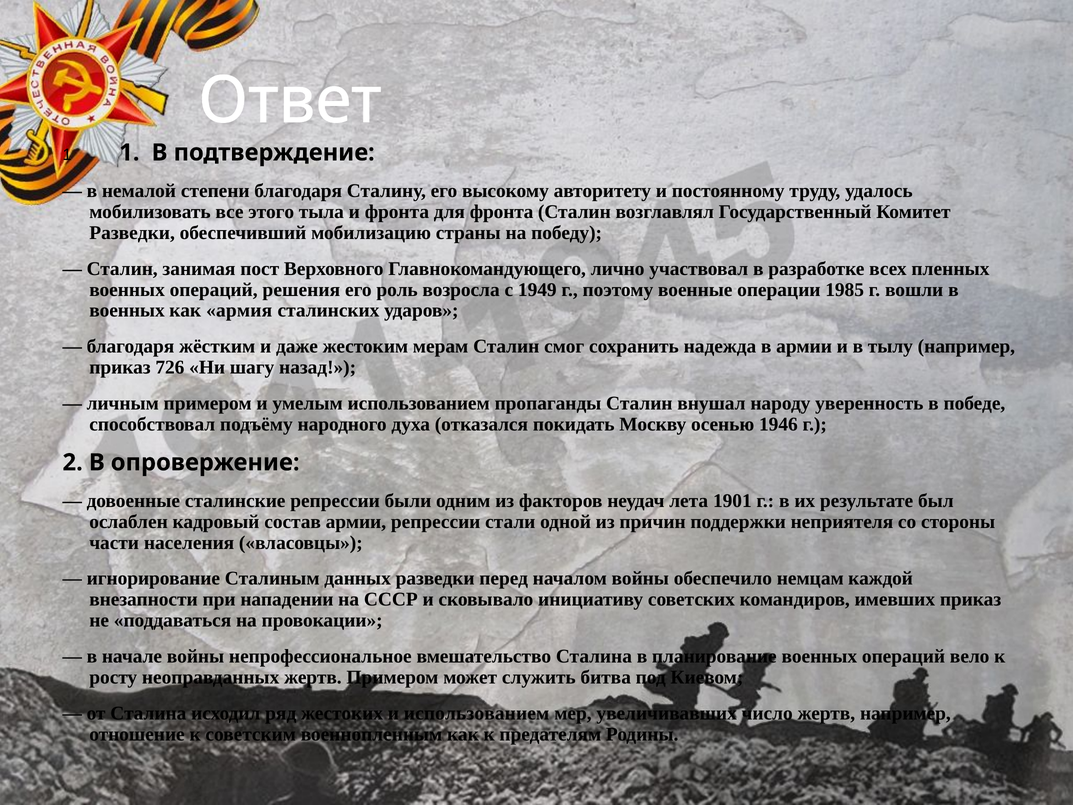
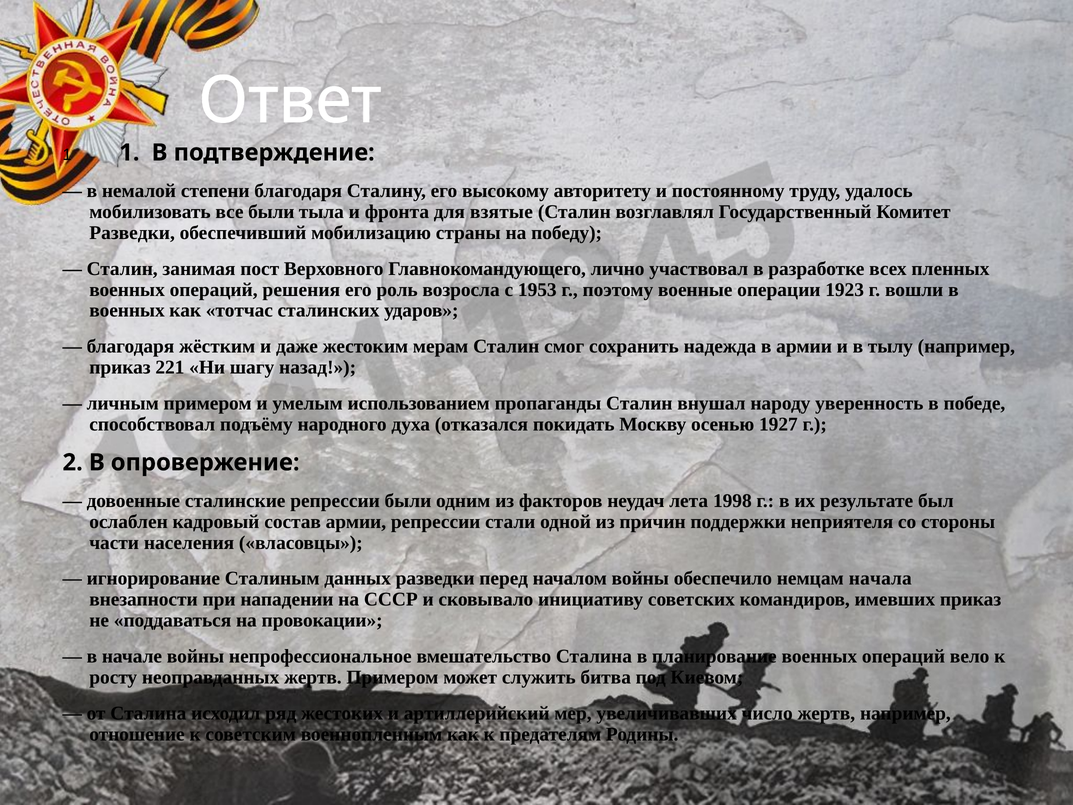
все этого: этого -> были
для фронта: фронта -> взятые
1949: 1949 -> 1953
1985: 1985 -> 1923
армия: армия -> тотчас
726: 726 -> 221
1946: 1946 -> 1927
1901: 1901 -> 1998
каждой: каждой -> начала
и использованием: использованием -> артиллерийский
